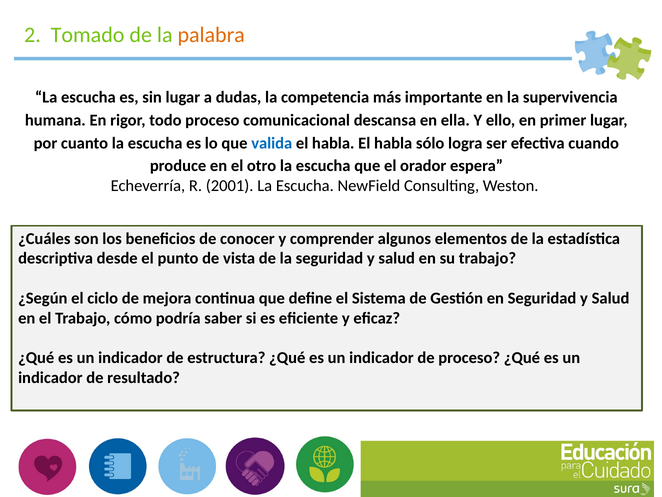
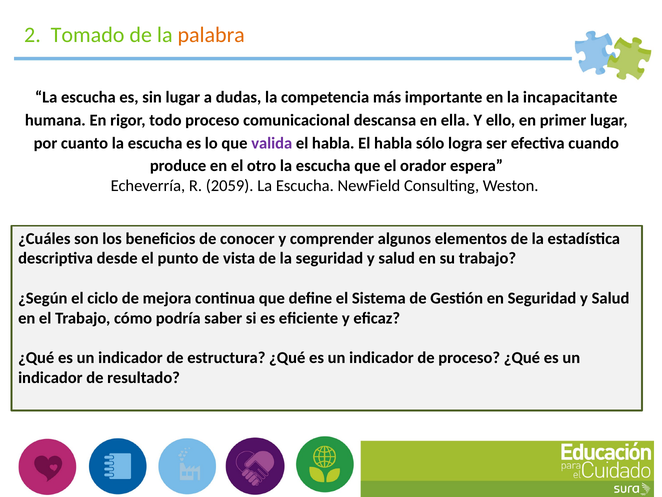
supervivencia: supervivencia -> incapacitante
valida colour: blue -> purple
2001: 2001 -> 2059
